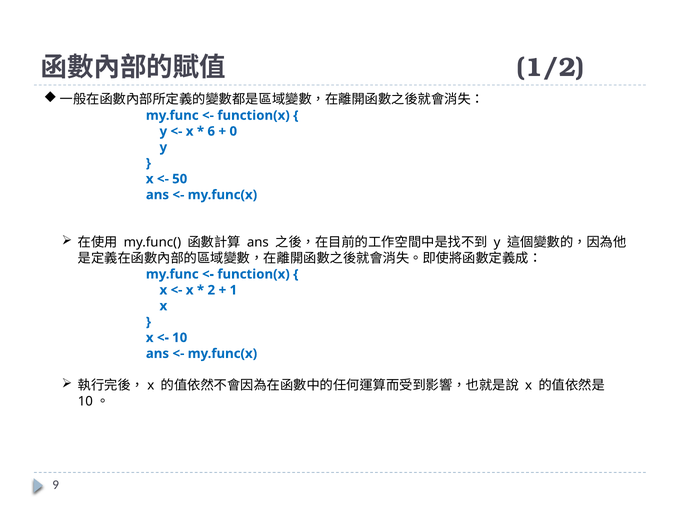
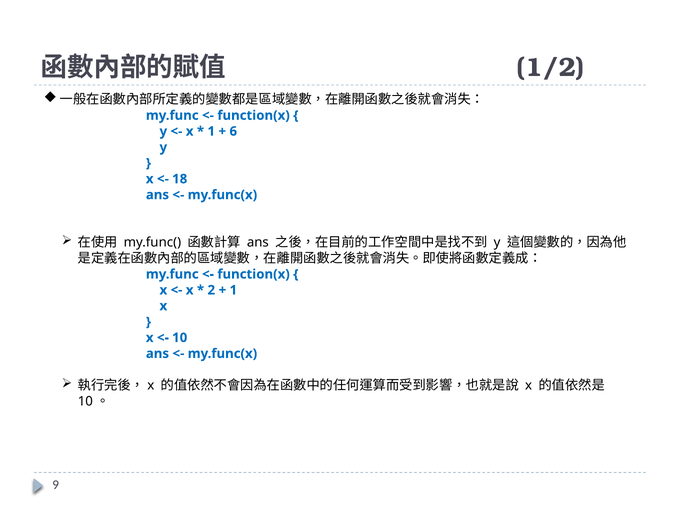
6 at (211, 131): 6 -> 1
0: 0 -> 6
50: 50 -> 18
